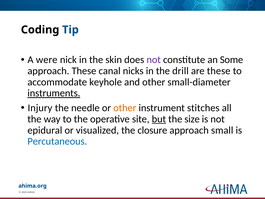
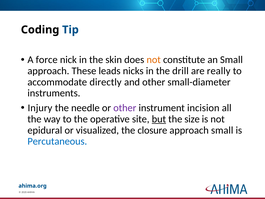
were: were -> force
not at (154, 60) colour: purple -> orange
an Some: Some -> Small
canal: canal -> leads
are these: these -> really
keyhole: keyhole -> directly
instruments underline: present -> none
other at (125, 108) colour: orange -> purple
stitches: stitches -> incision
